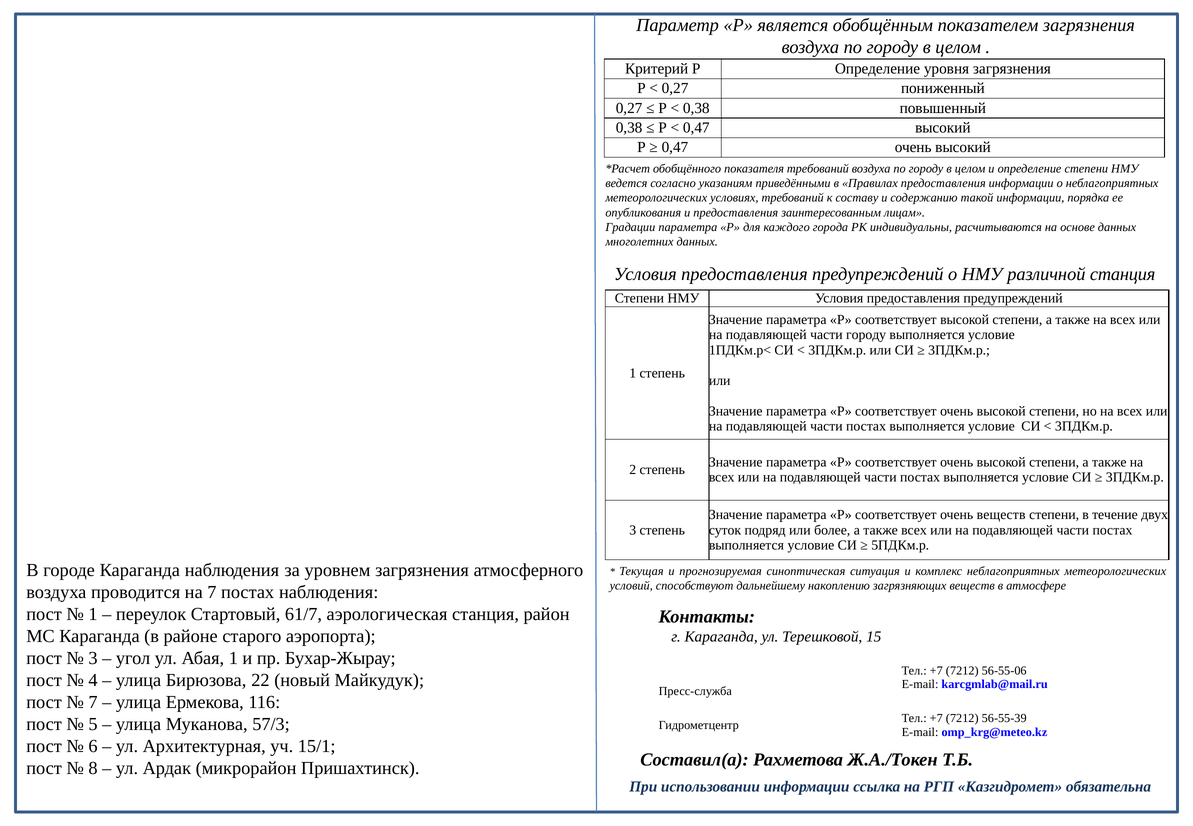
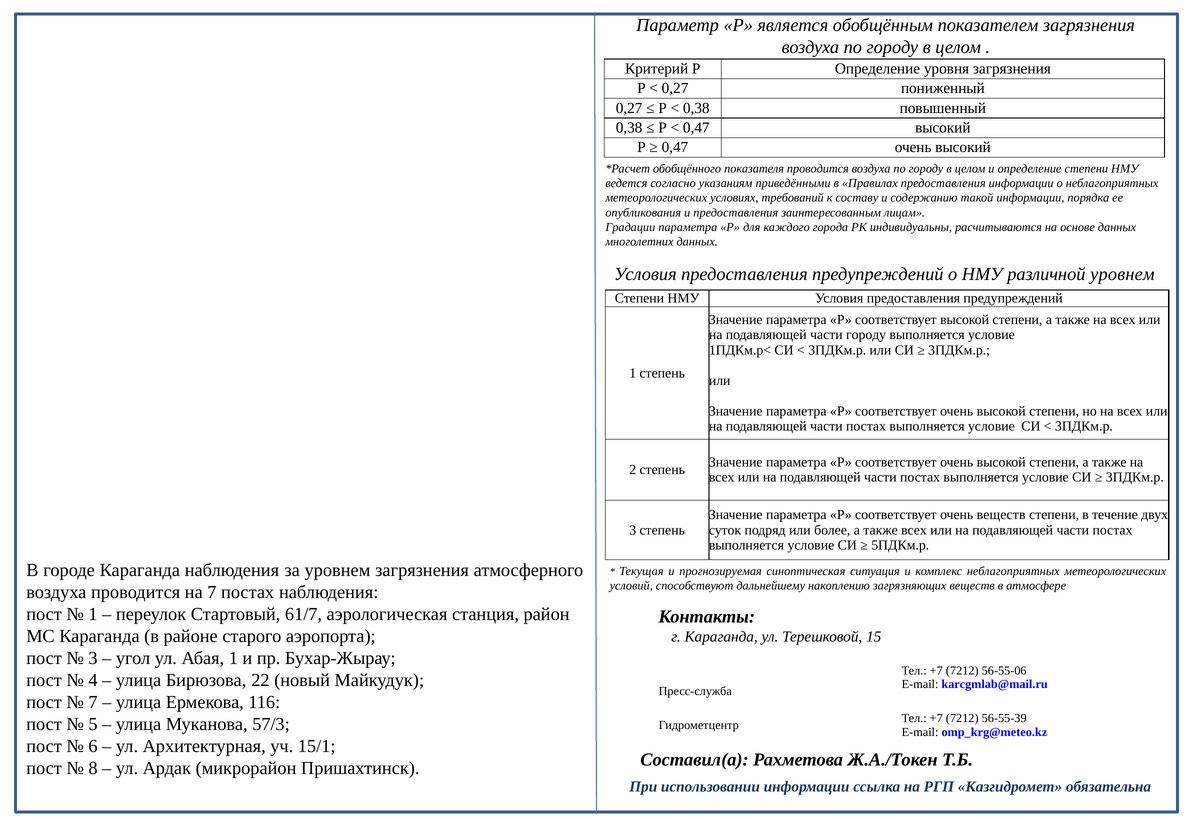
показателя требований: требований -> проводится
различной станция: станция -> уровнем
